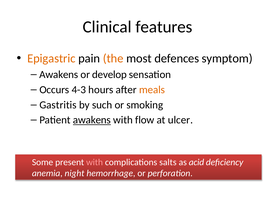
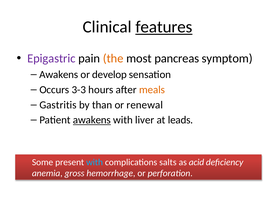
features underline: none -> present
Epigastric colour: orange -> purple
defences: defences -> pancreas
4-3: 4-3 -> 3-3
such: such -> than
smoking: smoking -> renewal
flow: flow -> liver
ulcer: ulcer -> leads
with at (95, 162) colour: pink -> light blue
night: night -> gross
